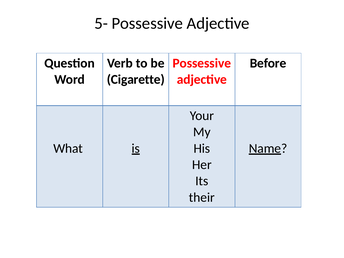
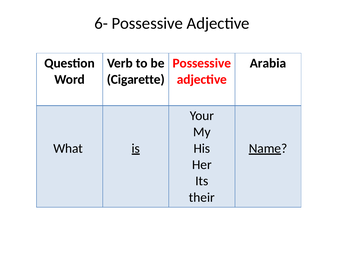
5-: 5- -> 6-
Before: Before -> Arabia
